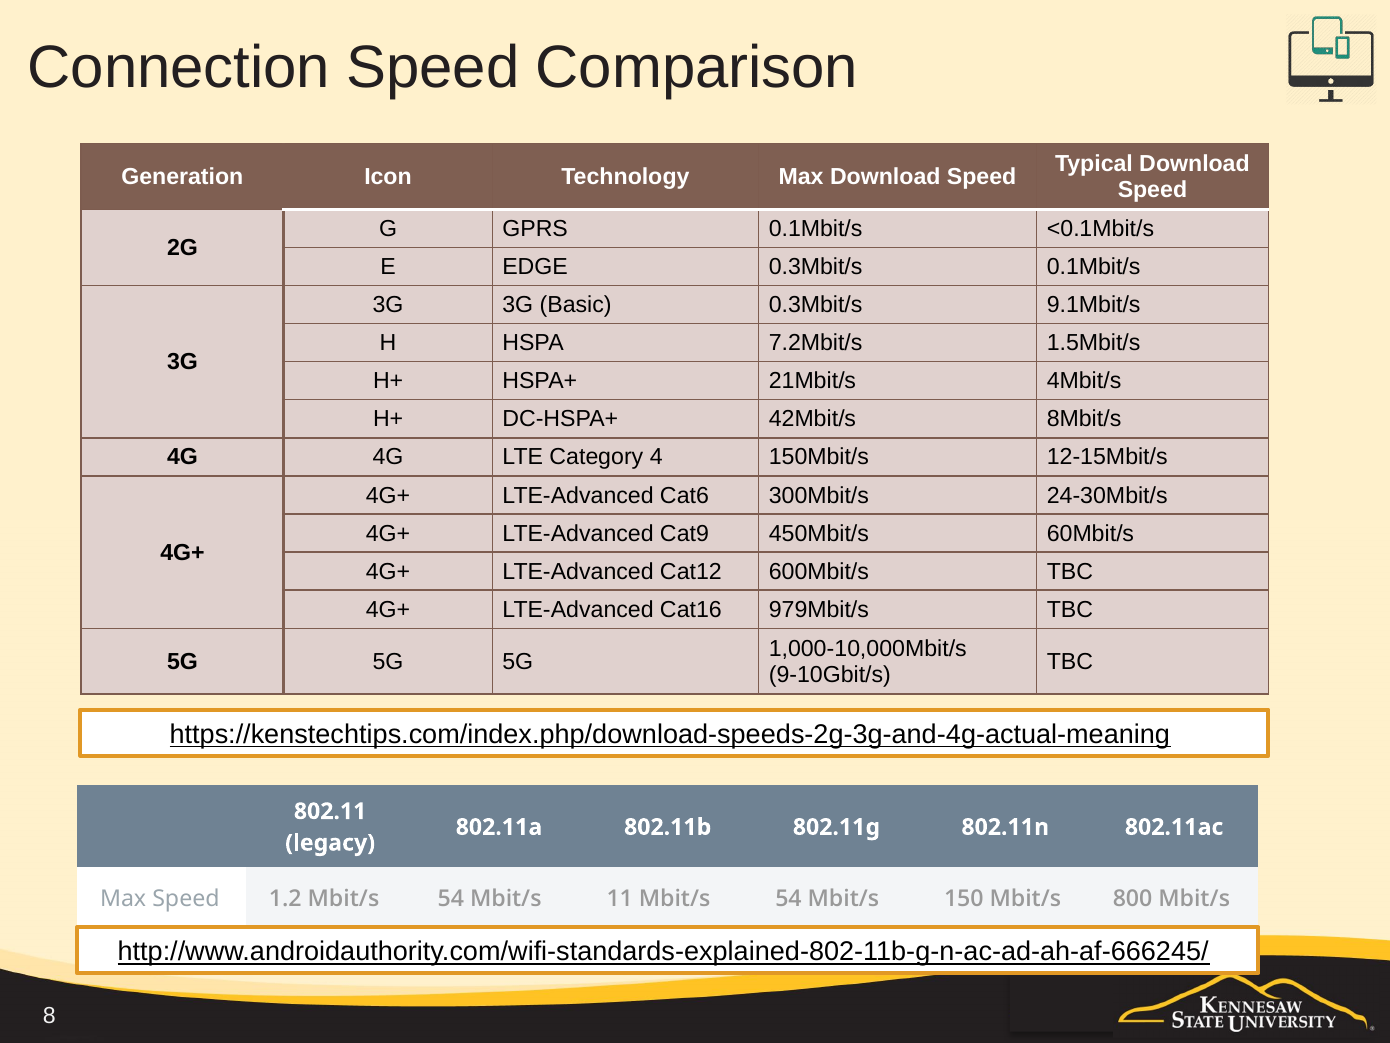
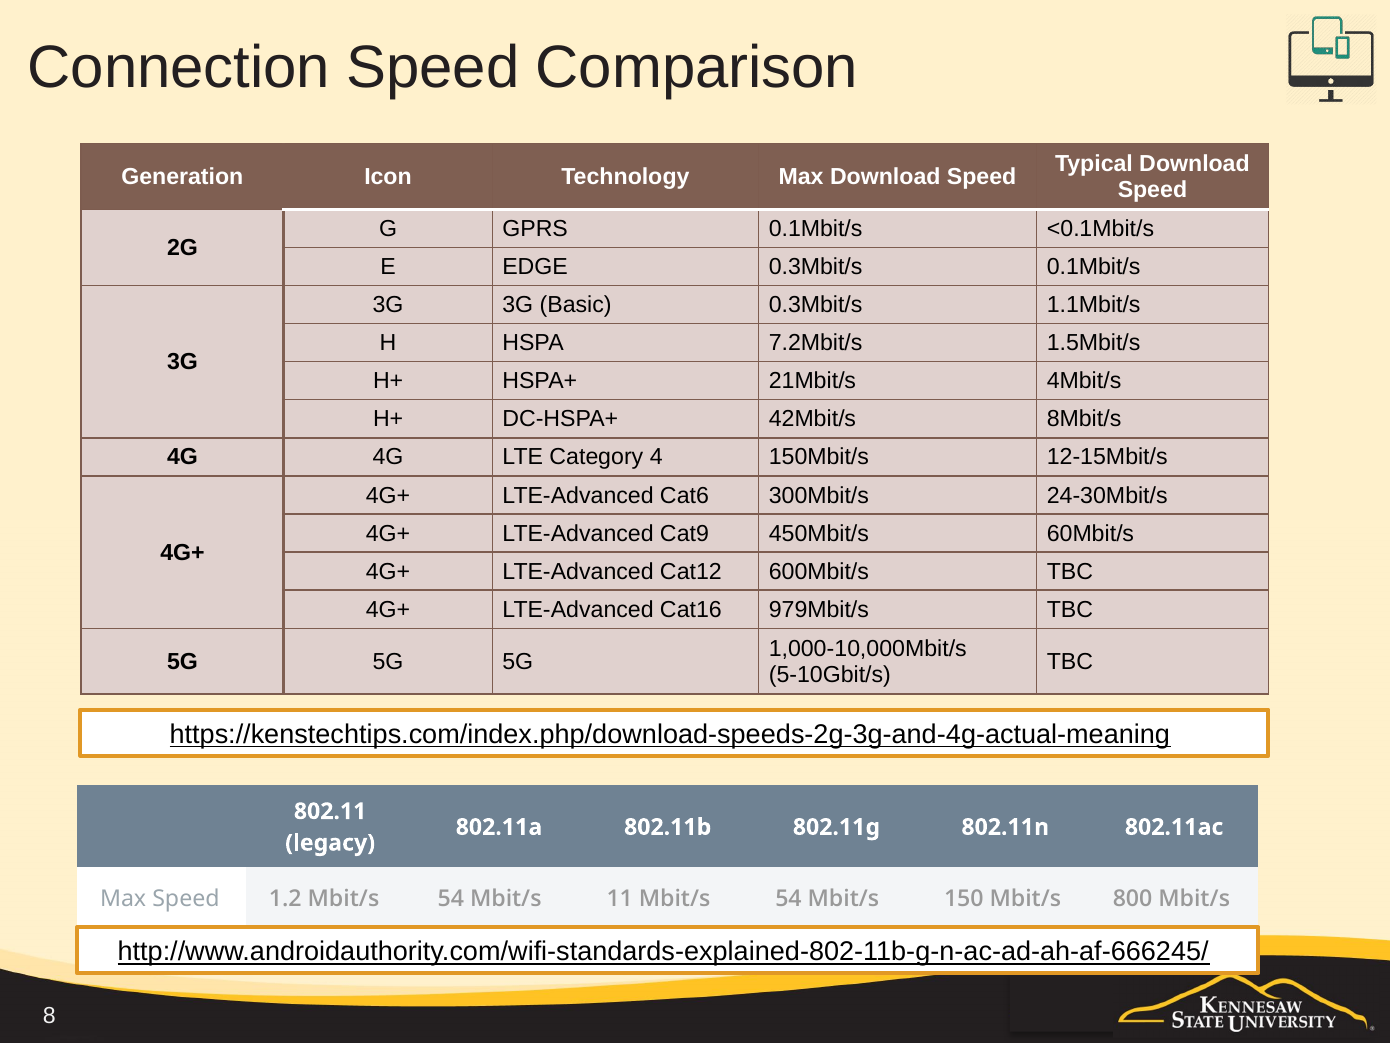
9.1Mbit/s: 9.1Mbit/s -> 1.1Mbit/s
9-10Gbit/s: 9-10Gbit/s -> 5-10Gbit/s
